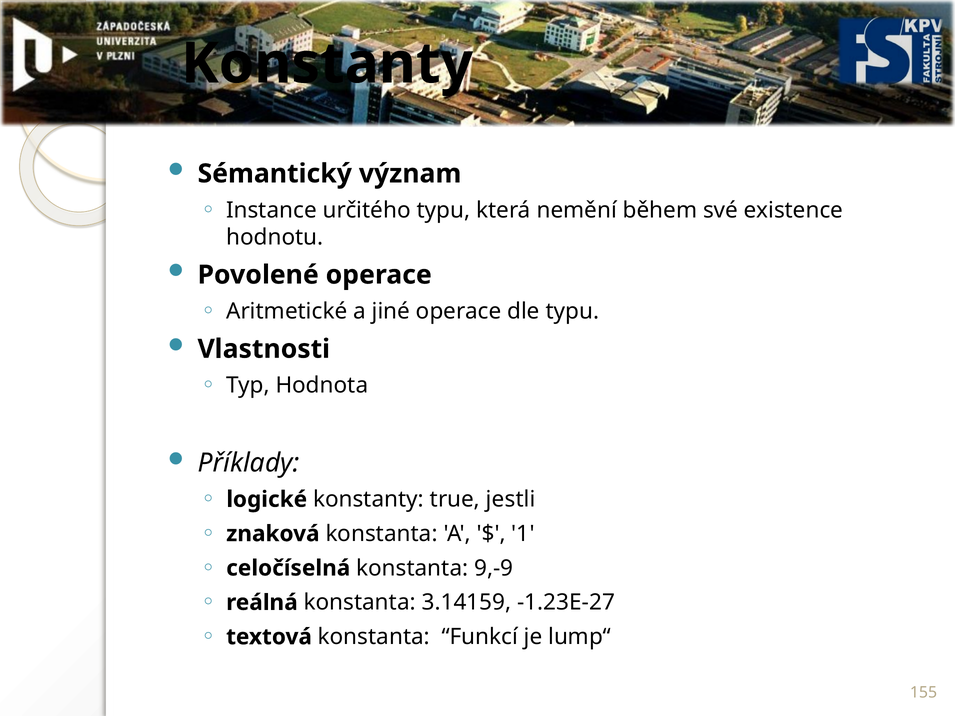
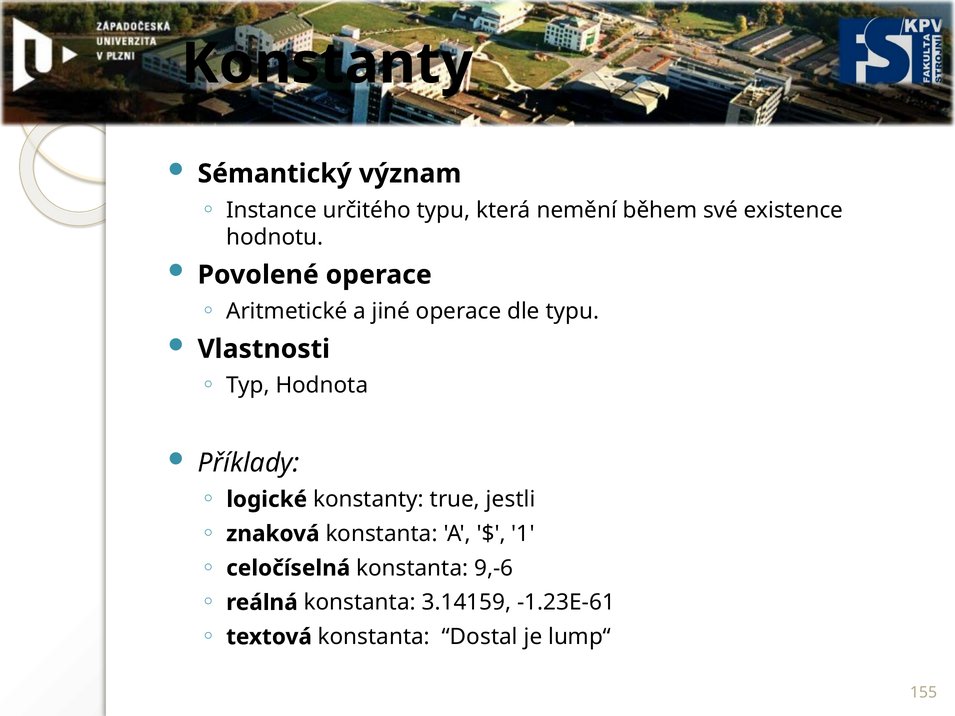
9,-9: 9,-9 -> 9,-6
-1.23E-27: -1.23E-27 -> -1.23E-61
Funkcí: Funkcí -> Dostal
